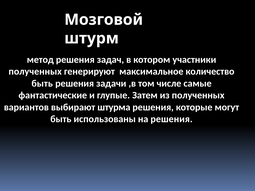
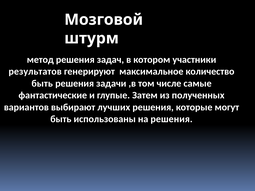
полученных at (35, 72): полученных -> результатов
штурма: штурма -> лучших
